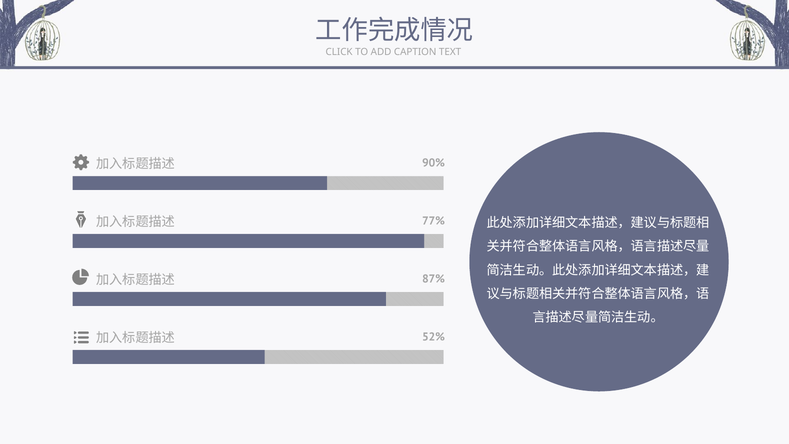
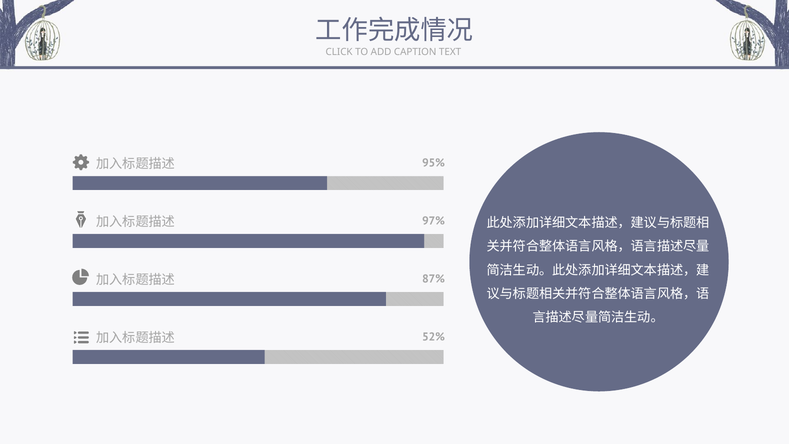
90%: 90% -> 95%
77%: 77% -> 97%
